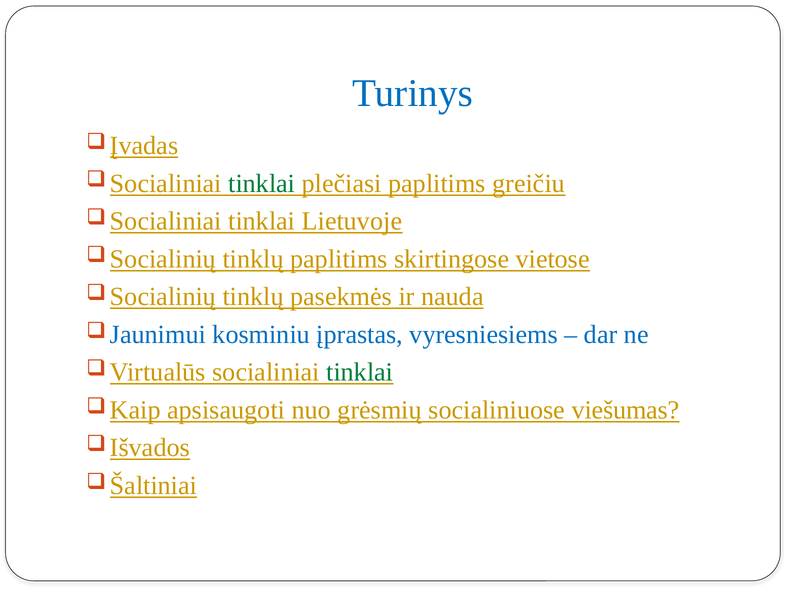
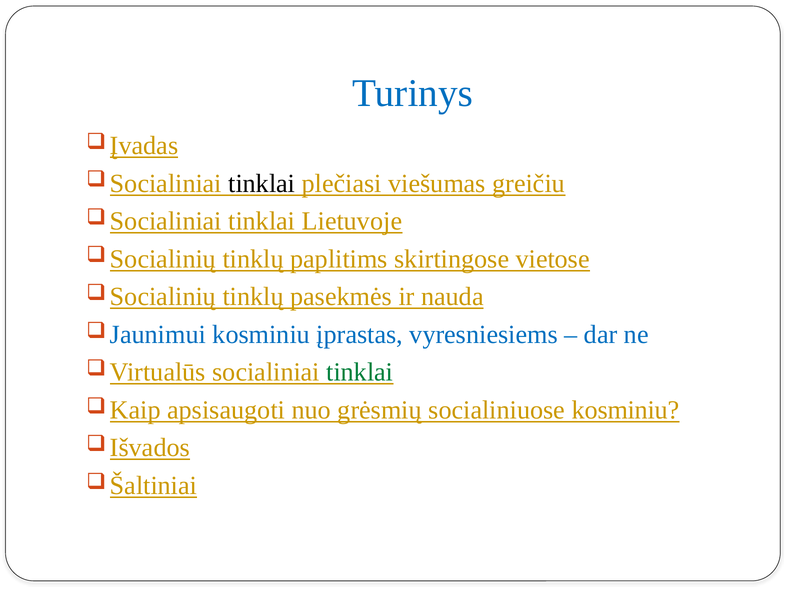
tinklai at (262, 184) colour: green -> black
plečiasi paplitims: paplitims -> viešumas
socialiniuose viešumas: viešumas -> kosminiu
